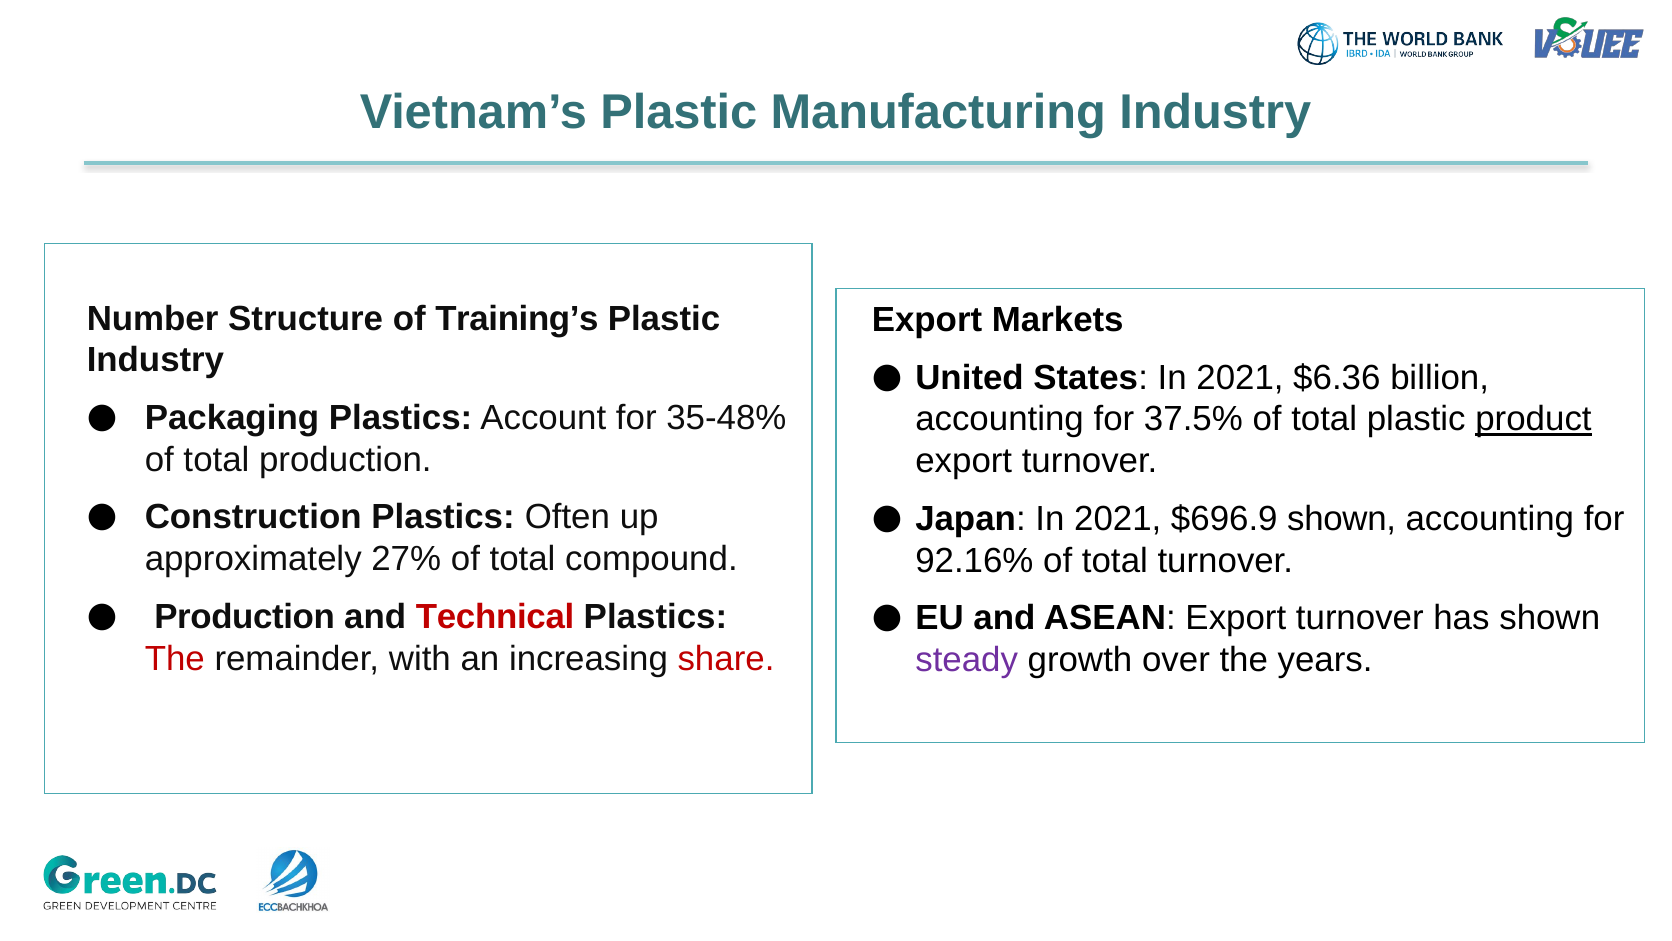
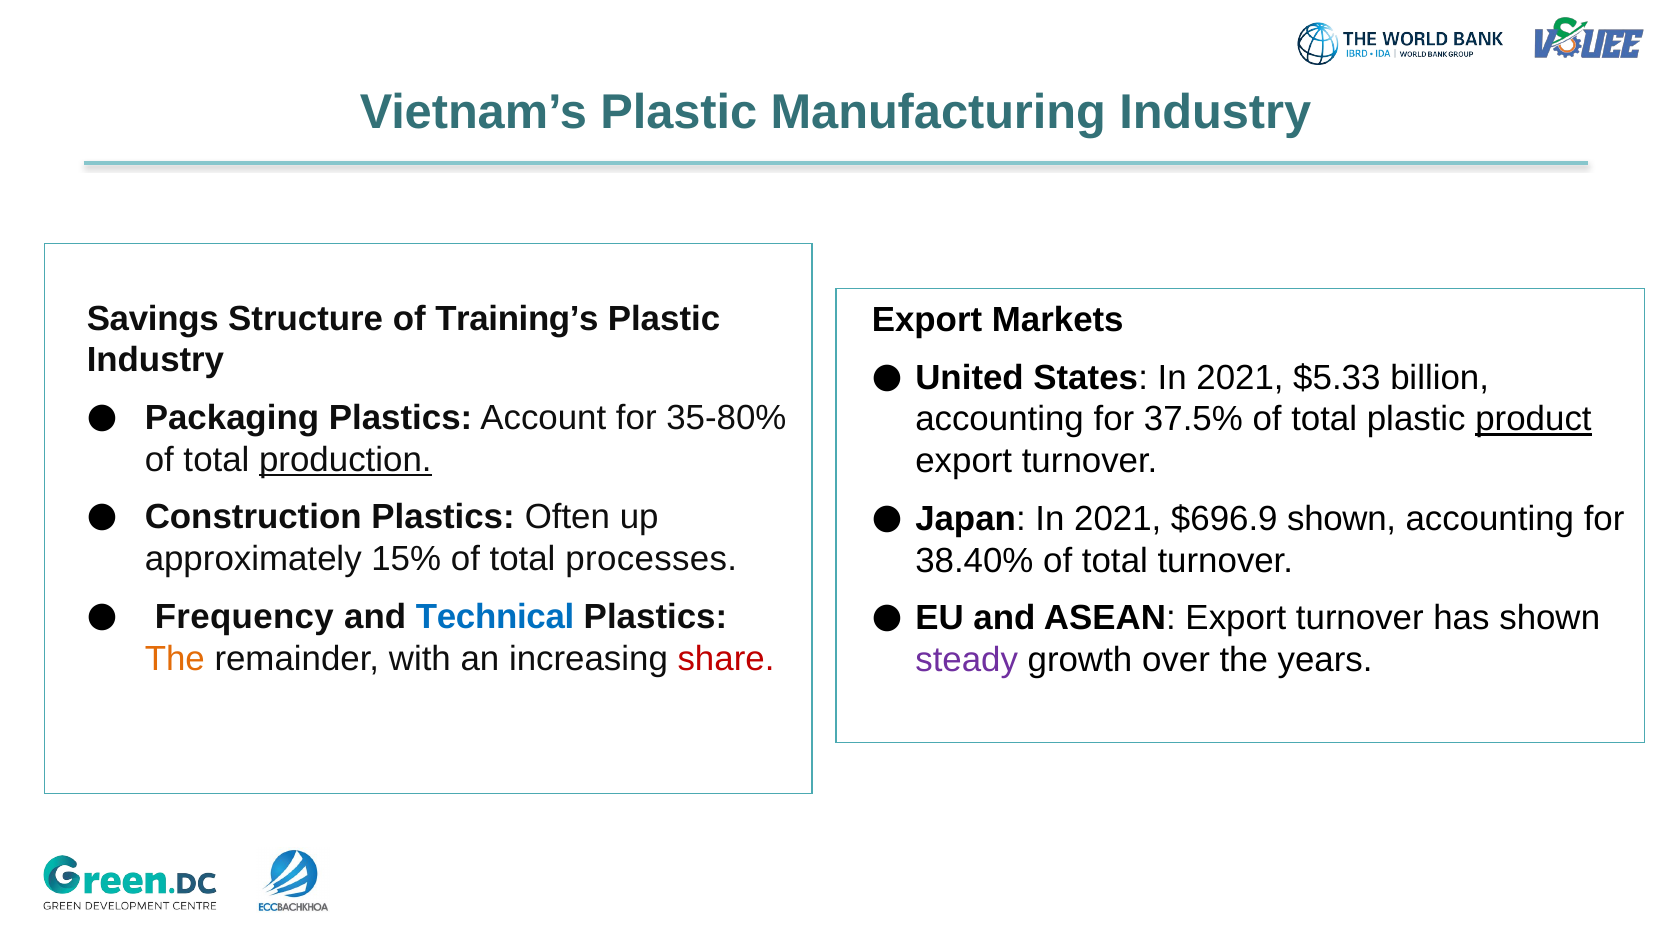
Number: Number -> Savings
$6.36: $6.36 -> $5.33
35-48%: 35-48% -> 35-80%
production at (345, 460) underline: none -> present
27%: 27% -> 15%
compound: compound -> processes
92.16%: 92.16% -> 38.40%
Production at (245, 616): Production -> Frequency
Technical colour: red -> blue
The at (175, 658) colour: red -> orange
